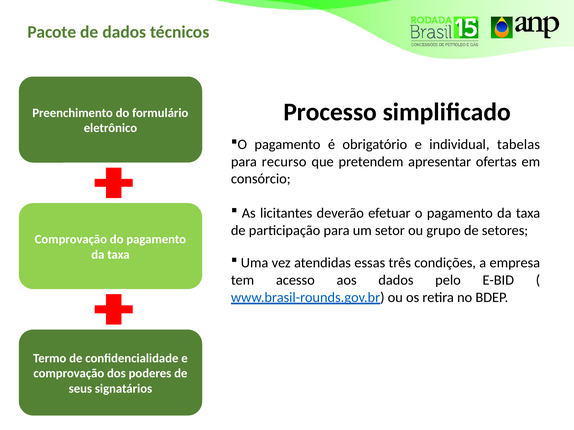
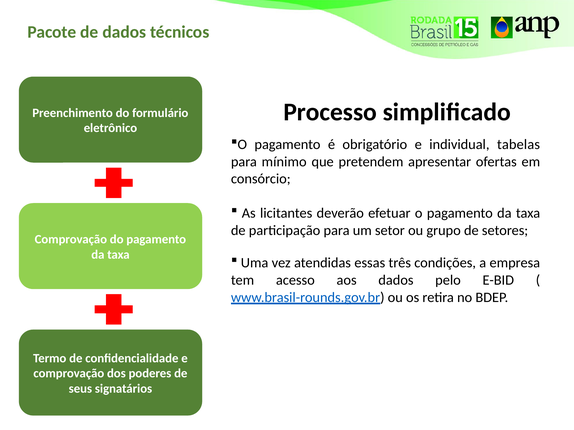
recurso: recurso -> mínimo
